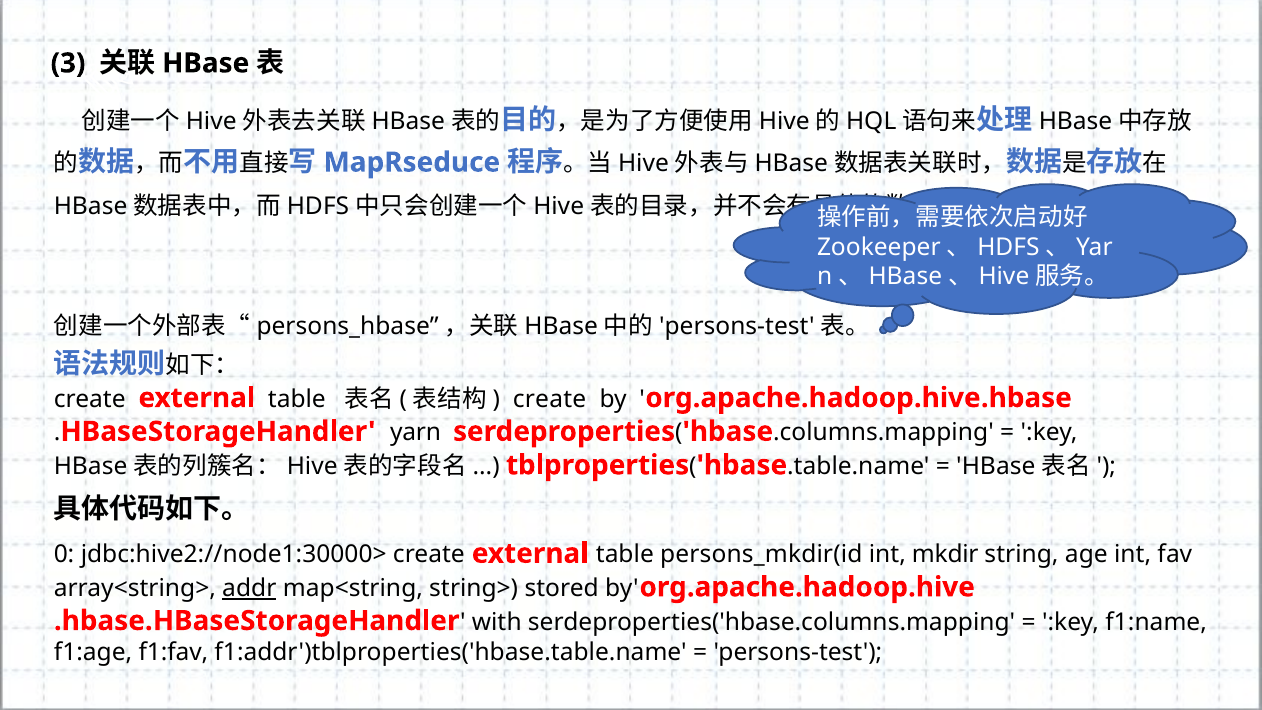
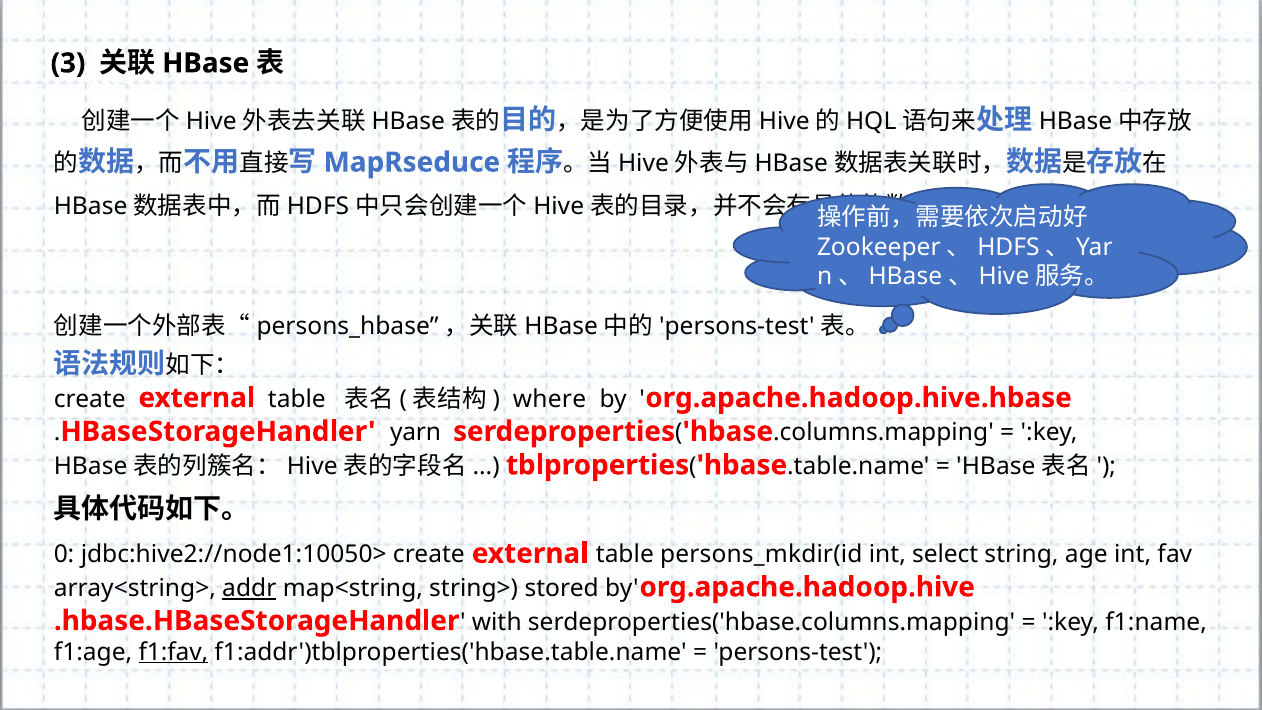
create at (550, 399): create -> where
jdbc:hive2://node1:30000>: jdbc:hive2://node1:30000> -> jdbc:hive2://node1:10050>
mkdir: mkdir -> select
f1:fav underline: none -> present
